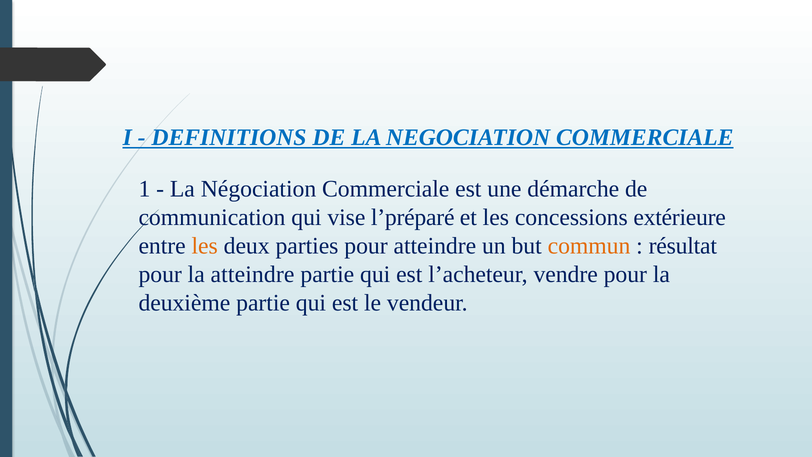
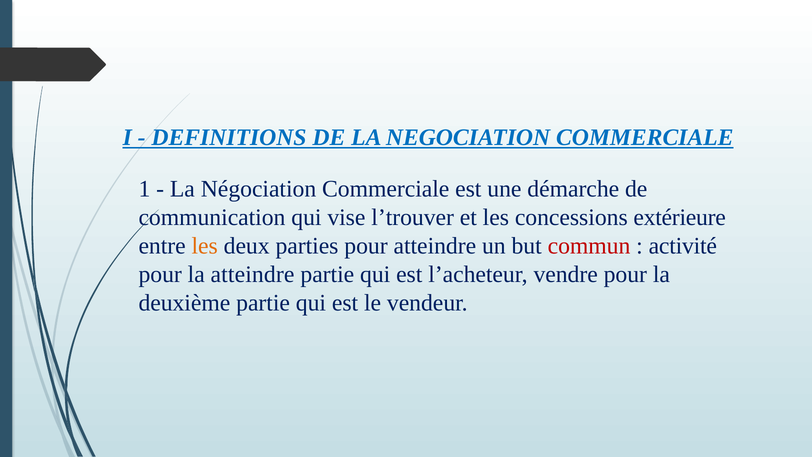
l’préparé: l’préparé -> l’trouver
commun colour: orange -> red
résultat: résultat -> activité
